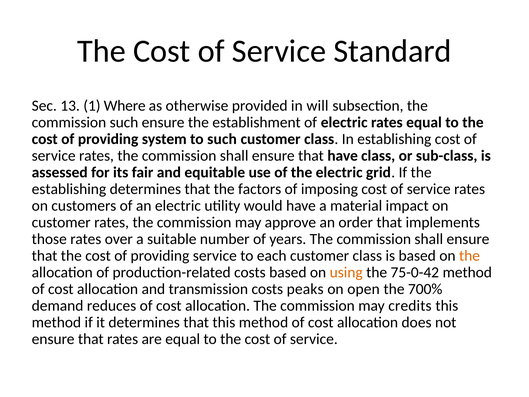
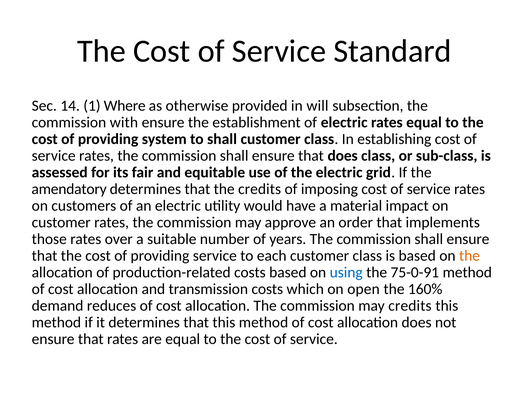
13: 13 -> 14
commission such: such -> with
to such: such -> shall
that have: have -> does
establishing at (69, 189): establishing -> amendatory
the factors: factors -> credits
using colour: orange -> blue
75-0-42: 75-0-42 -> 75-0-91
peaks: peaks -> which
700%: 700% -> 160%
